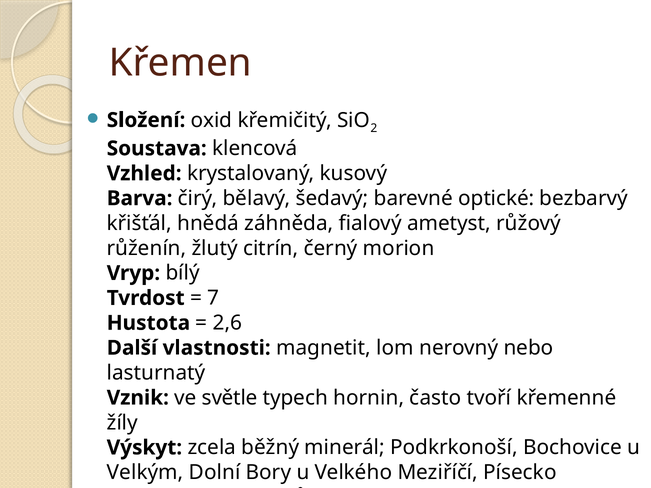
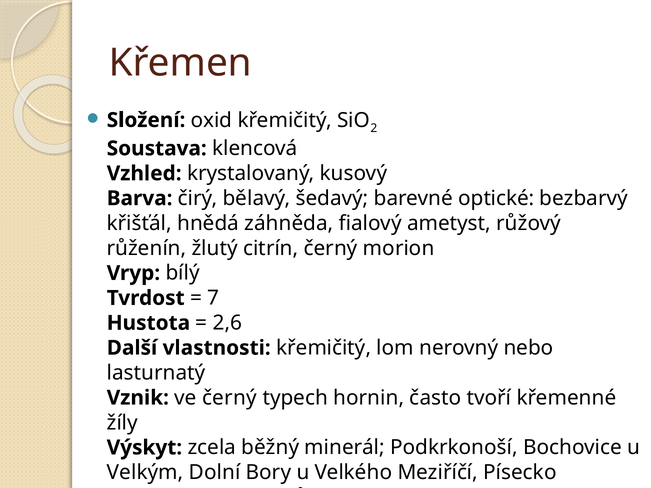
vlastnosti magnetit: magnetit -> křemičitý
ve světle: světle -> černý
